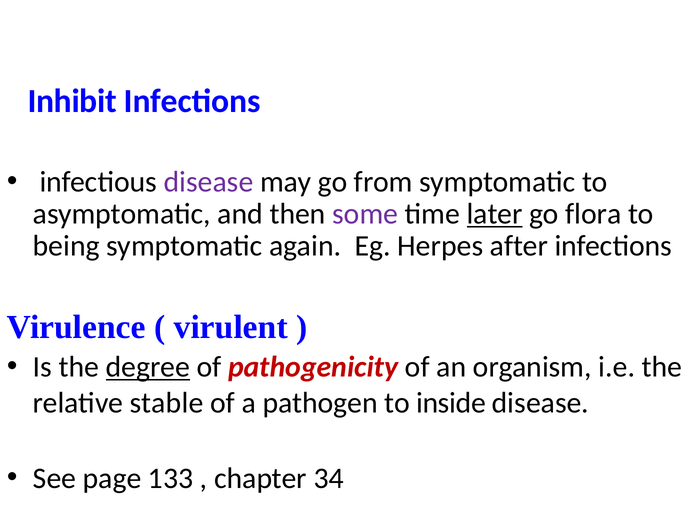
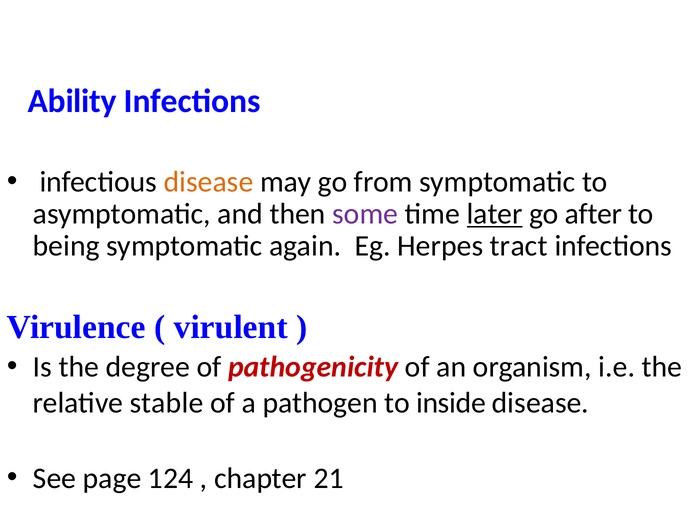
Inhibit: Inhibit -> Ability
disease at (209, 182) colour: purple -> orange
flora: flora -> after
after: after -> tract
degree underline: present -> none
133: 133 -> 124
34: 34 -> 21
